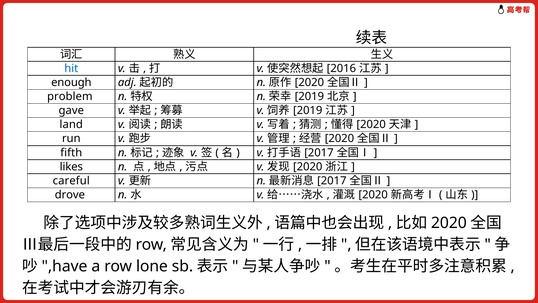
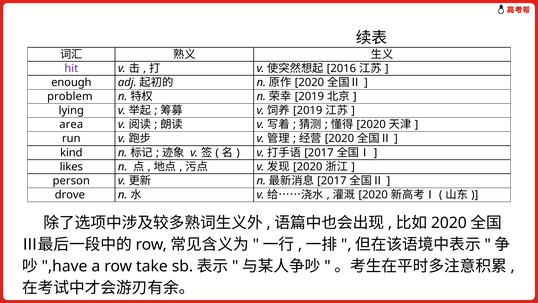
hit colour: blue -> purple
gave: gave -> lying
land: land -> area
fifth: fifth -> kind
careful: careful -> person
lone: lone -> take
